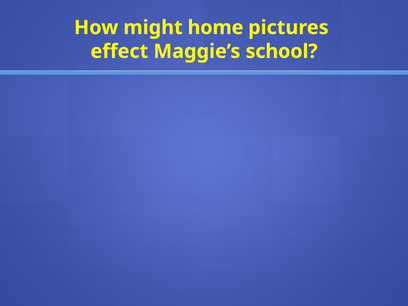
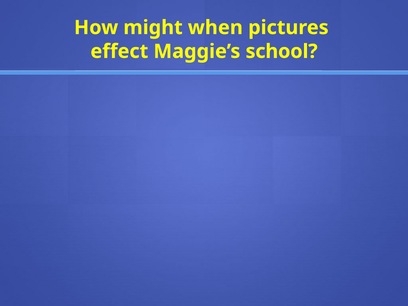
home: home -> when
